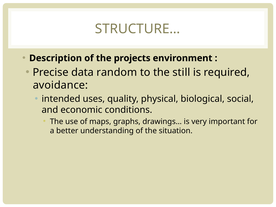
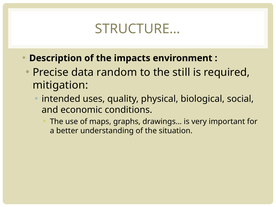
projects: projects -> impacts
avoidance: avoidance -> mitigation
